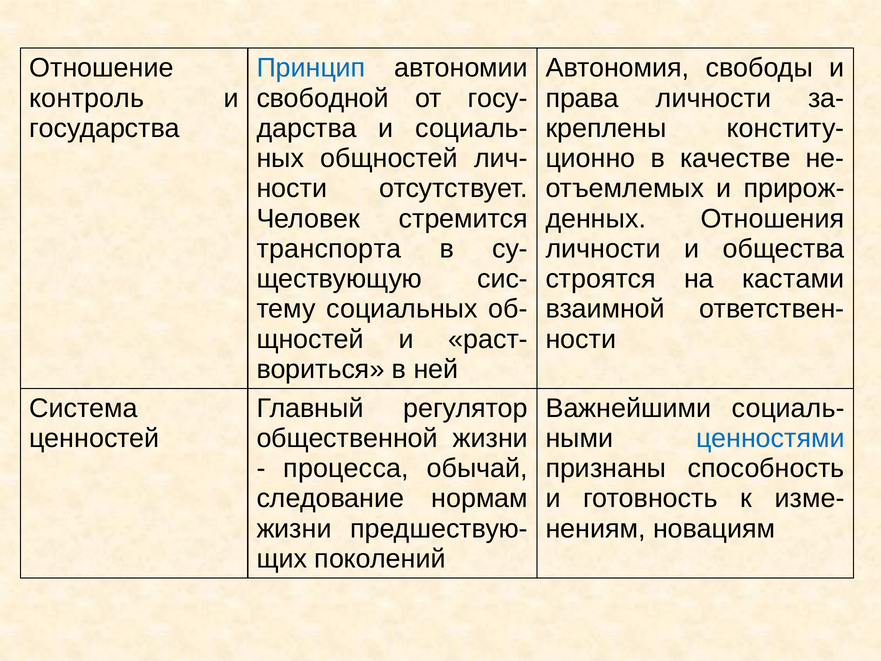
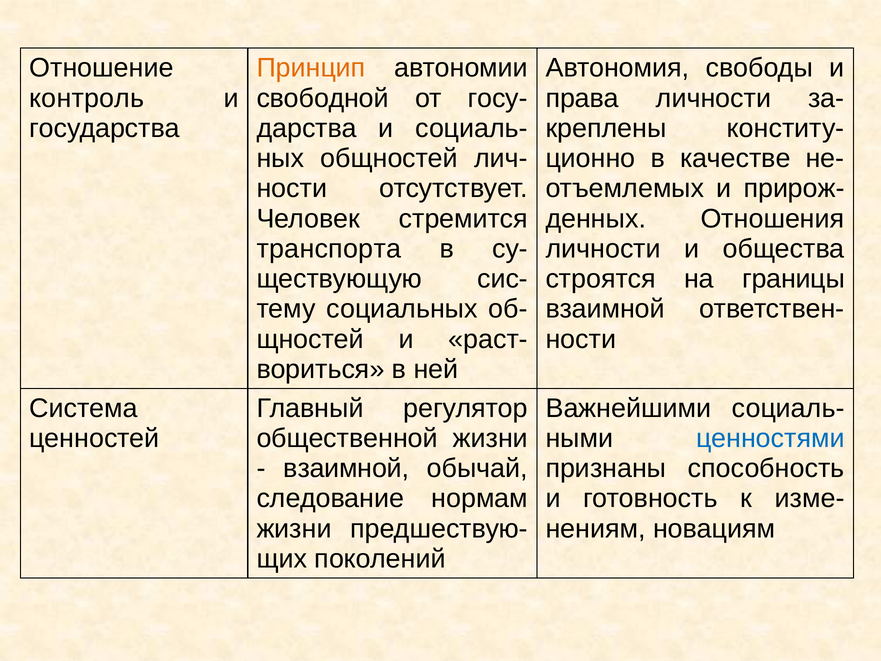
Принцип colour: blue -> orange
кастами: кастами -> границы
процесса at (346, 468): процесса -> взаимной
